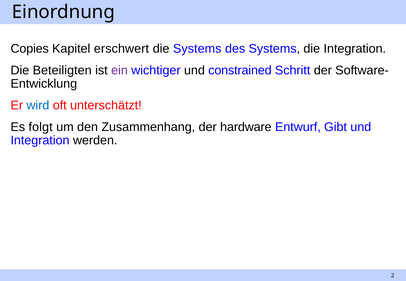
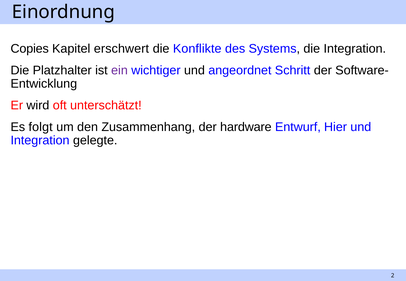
die Systems: Systems -> Konflikte
Beteiligten: Beteiligten -> Platzhalter
constrained: constrained -> angeordnet
wird colour: blue -> black
Gibt: Gibt -> Hier
werden: werden -> gelegte
